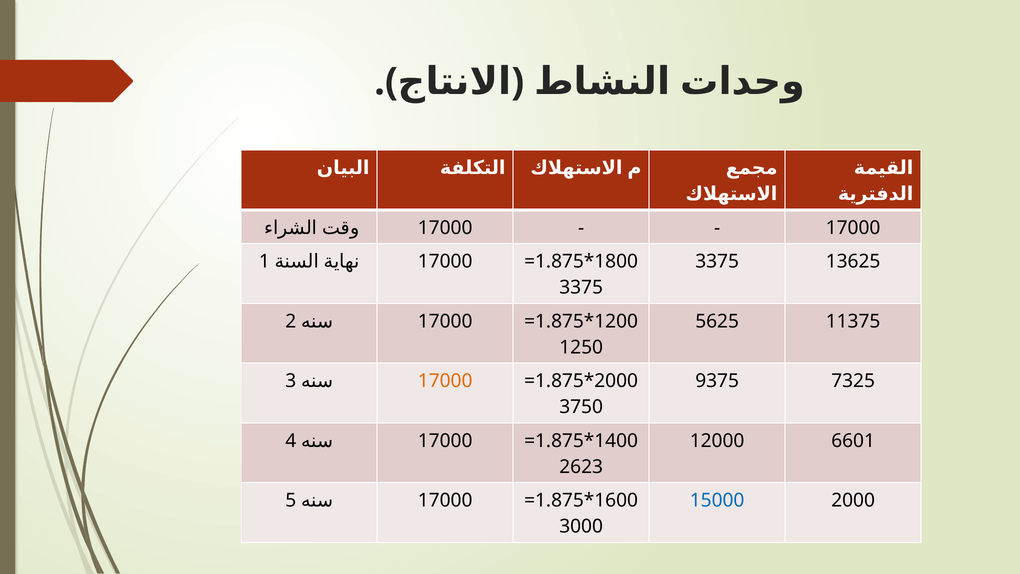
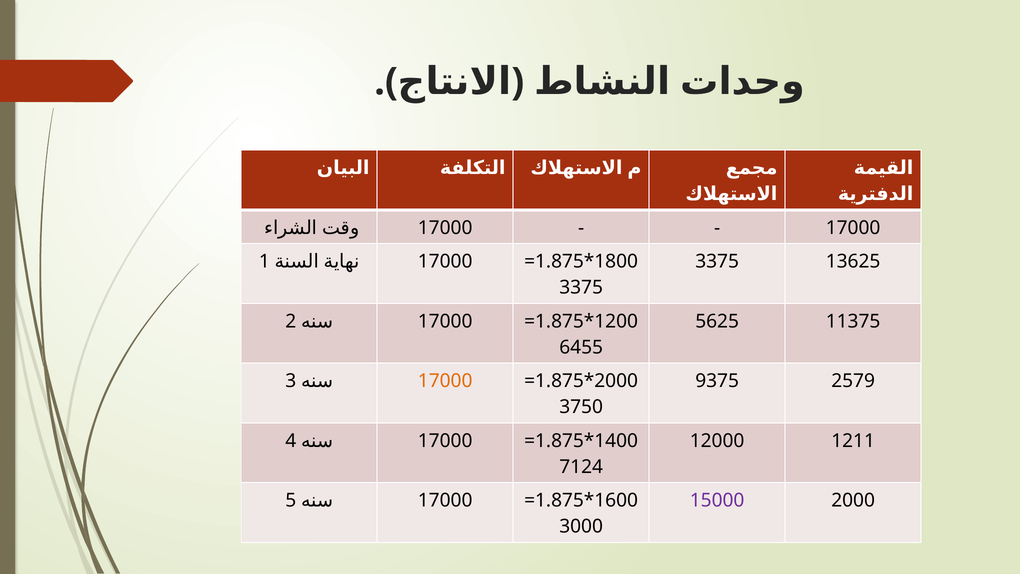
1250: 1250 -> 6455
7325: 7325 -> 2579
6601: 6601 -> 1211
2623: 2623 -> 7124
15000 colour: blue -> purple
